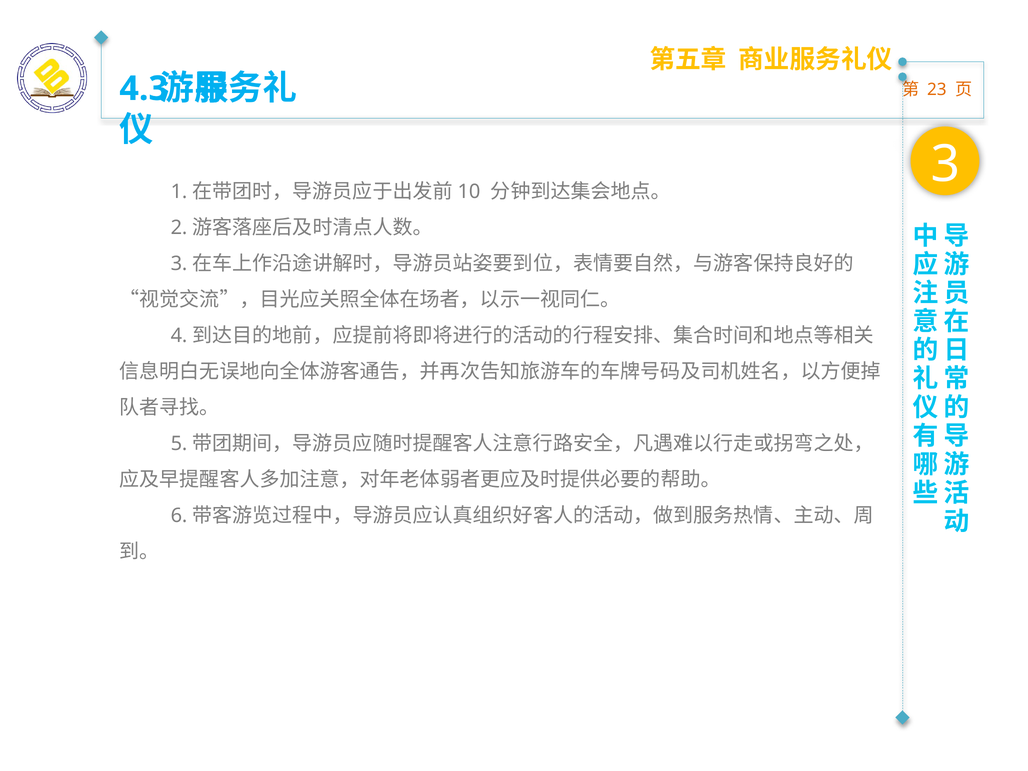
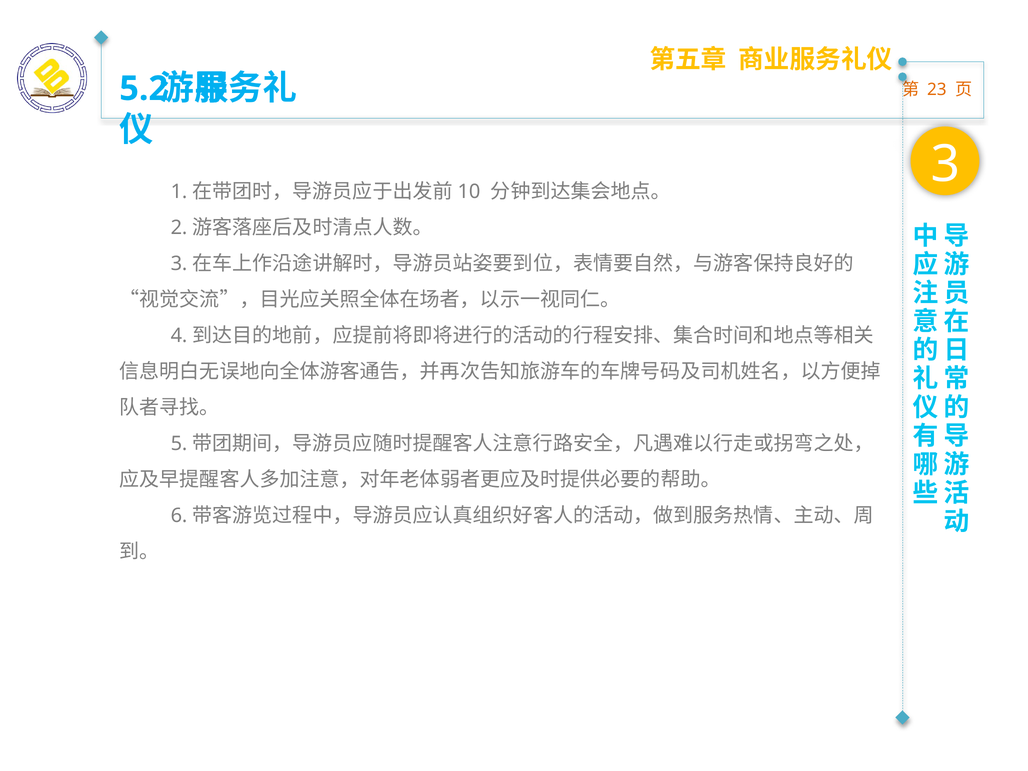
4.3: 4.3 -> 5.2
